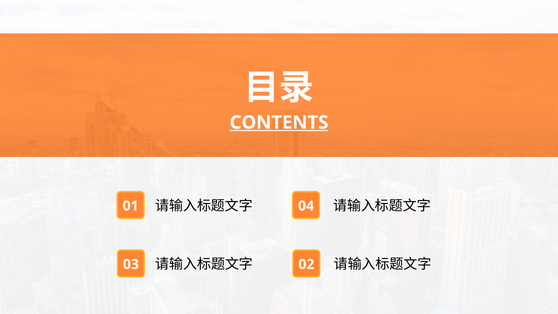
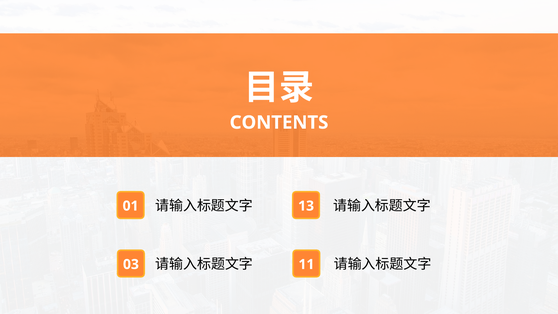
CONTENTS underline: present -> none
04: 04 -> 13
02: 02 -> 11
